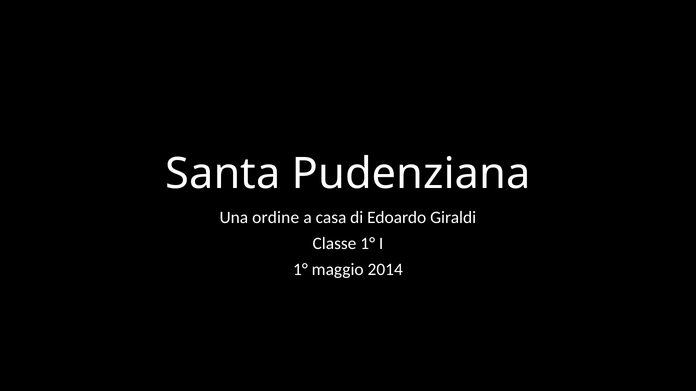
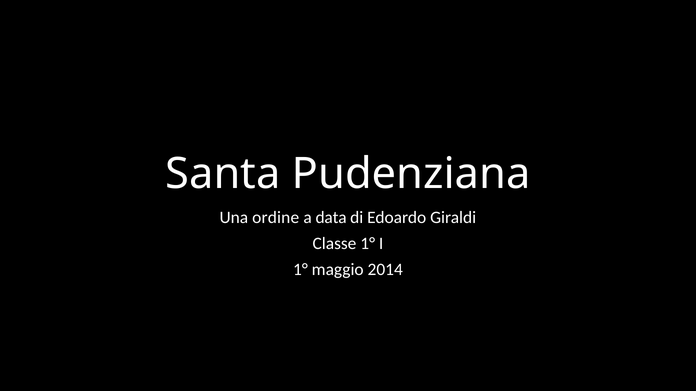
casa: casa -> data
